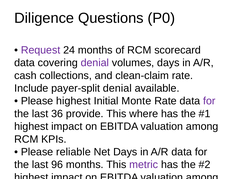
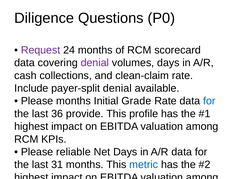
Please highest: highest -> months
Monte: Monte -> Grade
for at (209, 101) colour: purple -> blue
where: where -> profile
96: 96 -> 31
metric at (144, 164) colour: purple -> blue
